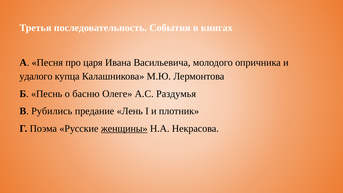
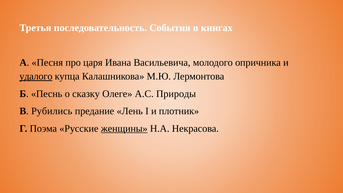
удалого underline: none -> present
басню: басню -> сказку
Раздумья: Раздумья -> Природы
